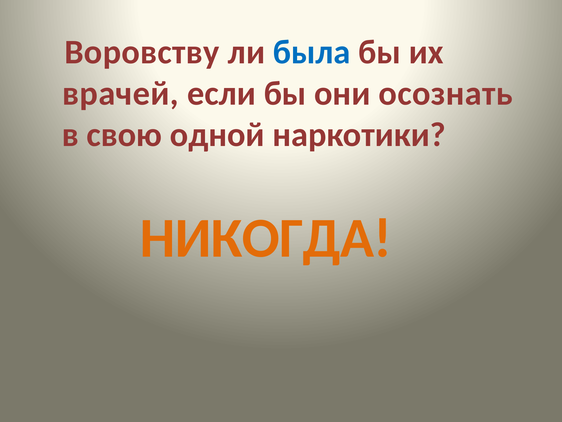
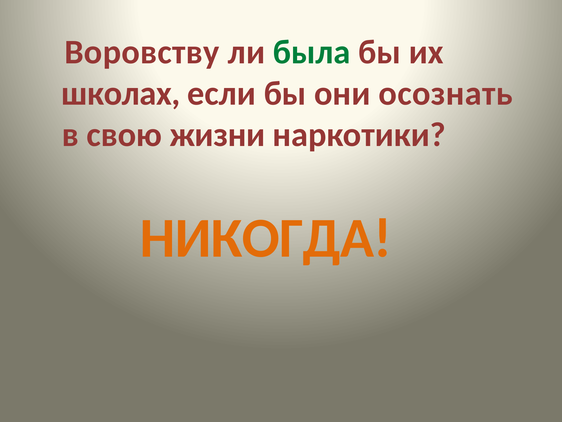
была colour: blue -> green
врачей: врачей -> школах
одной: одной -> жизни
